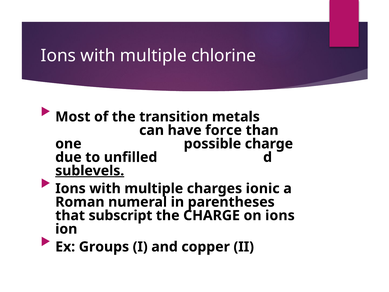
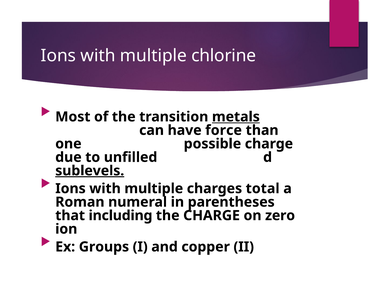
metals underline: none -> present
ionic: ionic -> total
subscript: subscript -> including
on ions: ions -> zero
